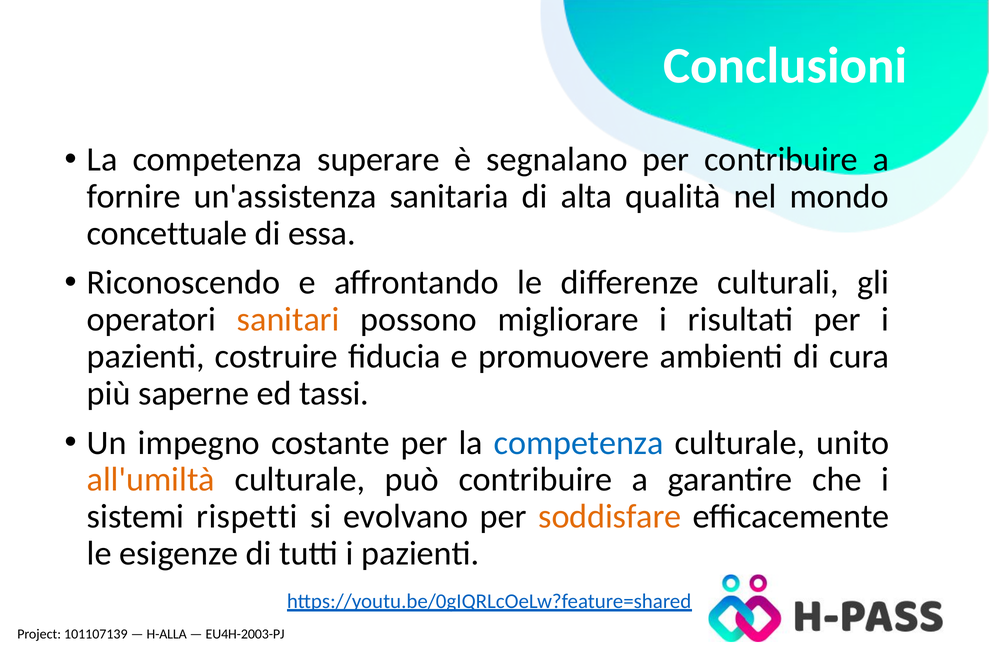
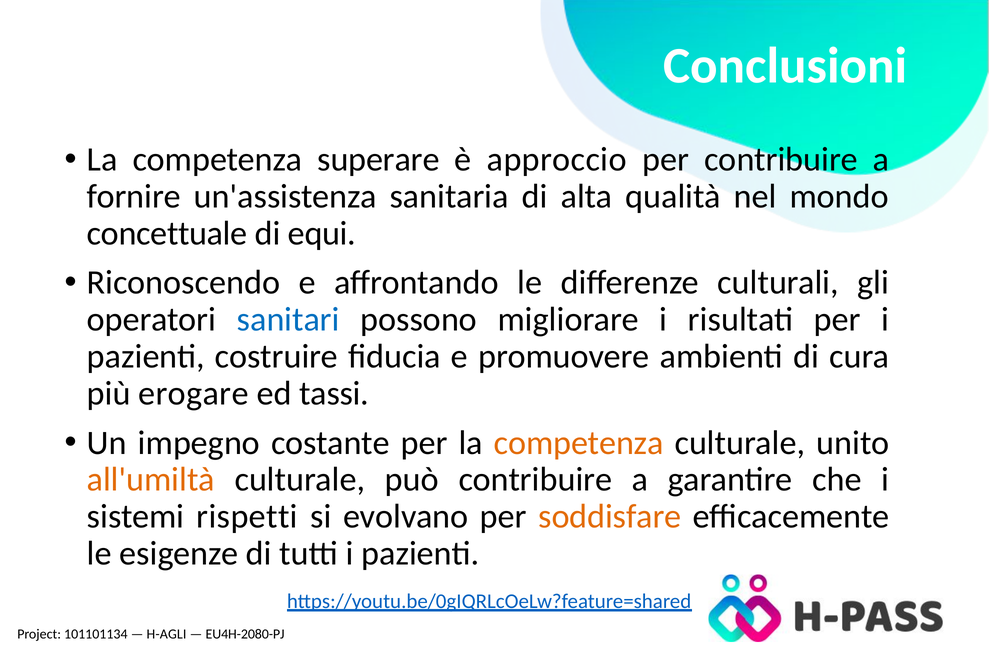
segnalano: segnalano -> approccio
essa: essa -> equi
sanitari colour: orange -> blue
saperne: saperne -> erogare
competenza at (579, 443) colour: blue -> orange
101107139: 101107139 -> 101101134
H-ALLA: H-ALLA -> H-AGLI
EU4H-2003-PJ: EU4H-2003-PJ -> EU4H-2080-PJ
